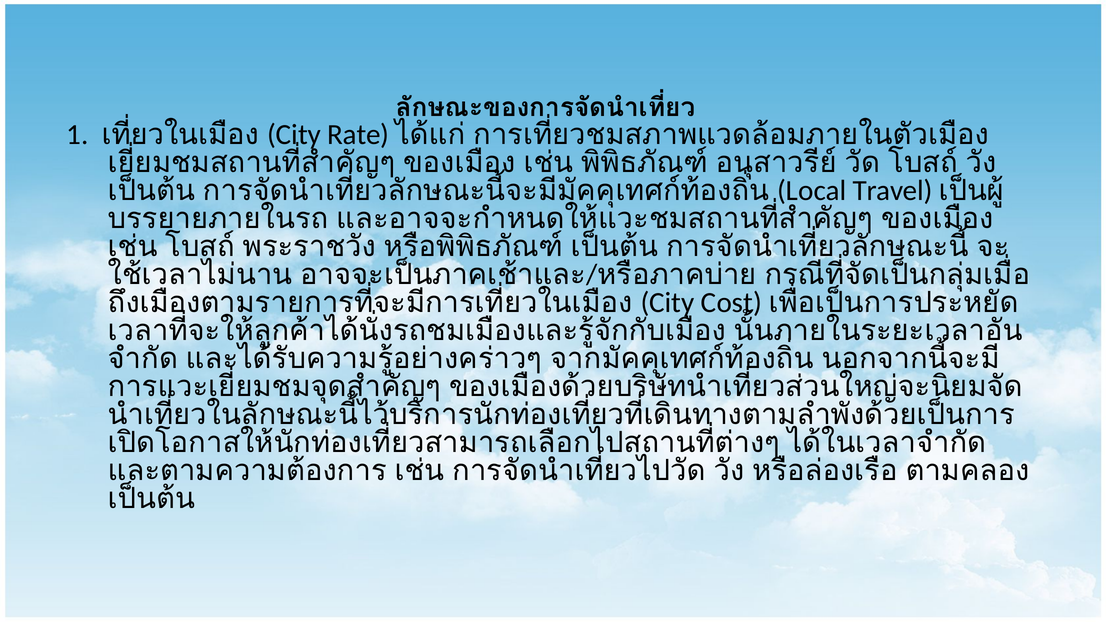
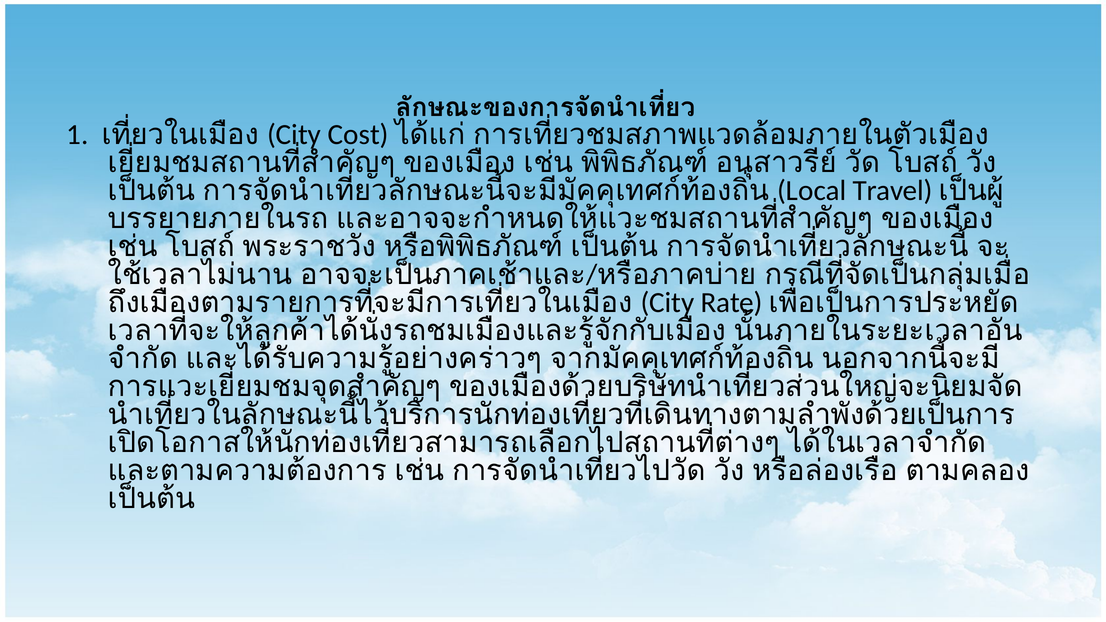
Rate: Rate -> Cost
Cost: Cost -> Rate
